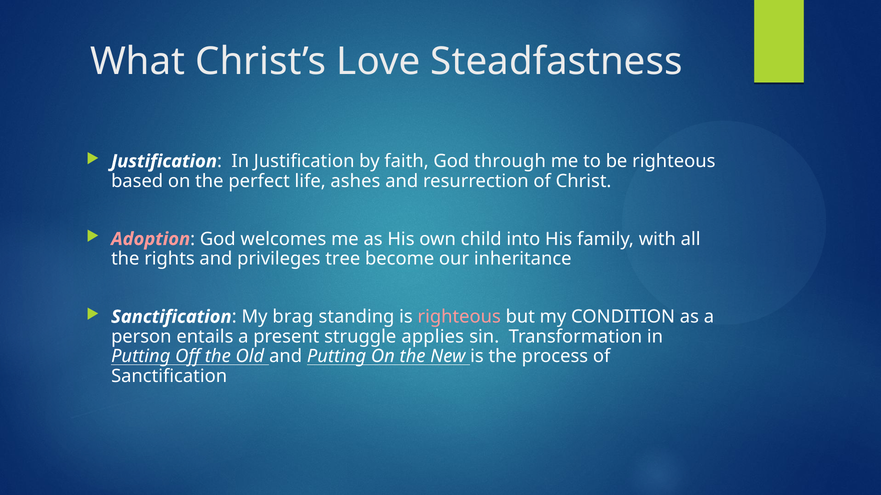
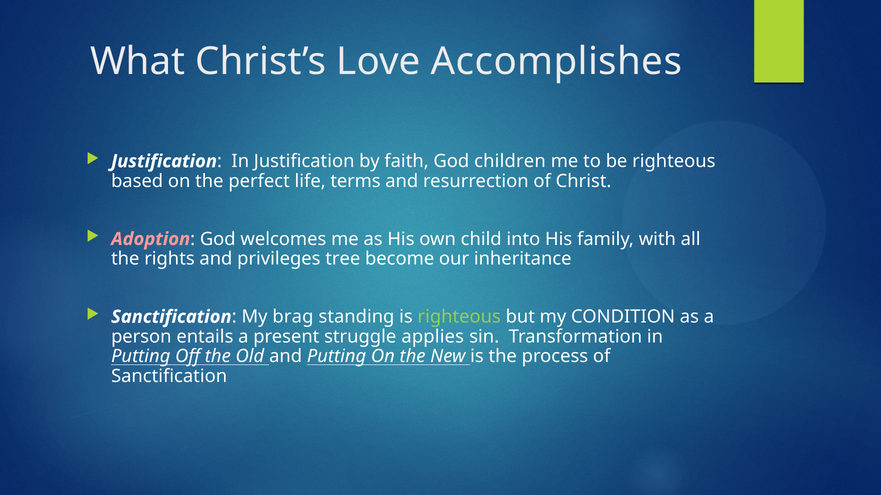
Steadfastness: Steadfastness -> Accomplishes
through: through -> children
ashes: ashes -> terms
righteous at (459, 317) colour: pink -> light green
